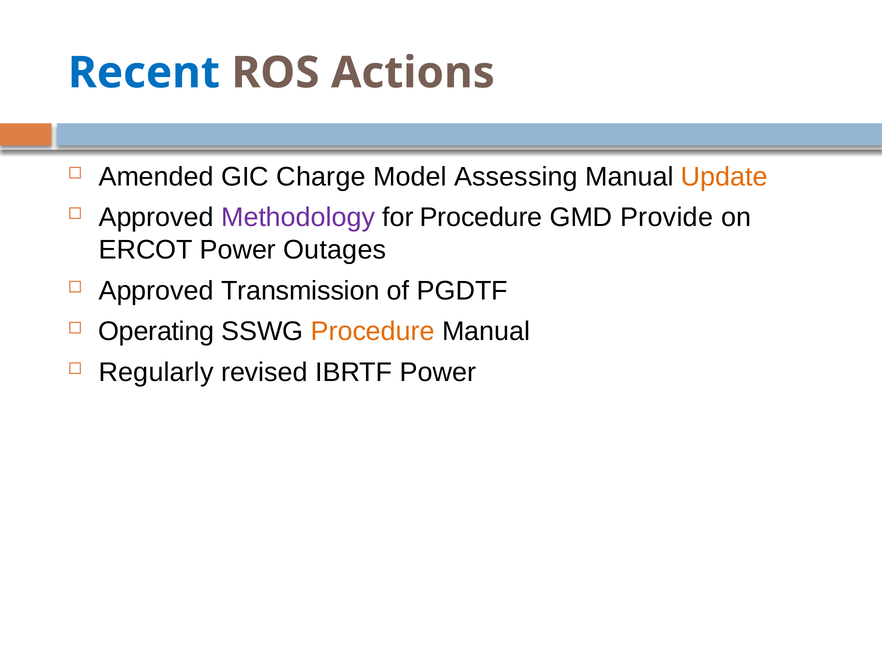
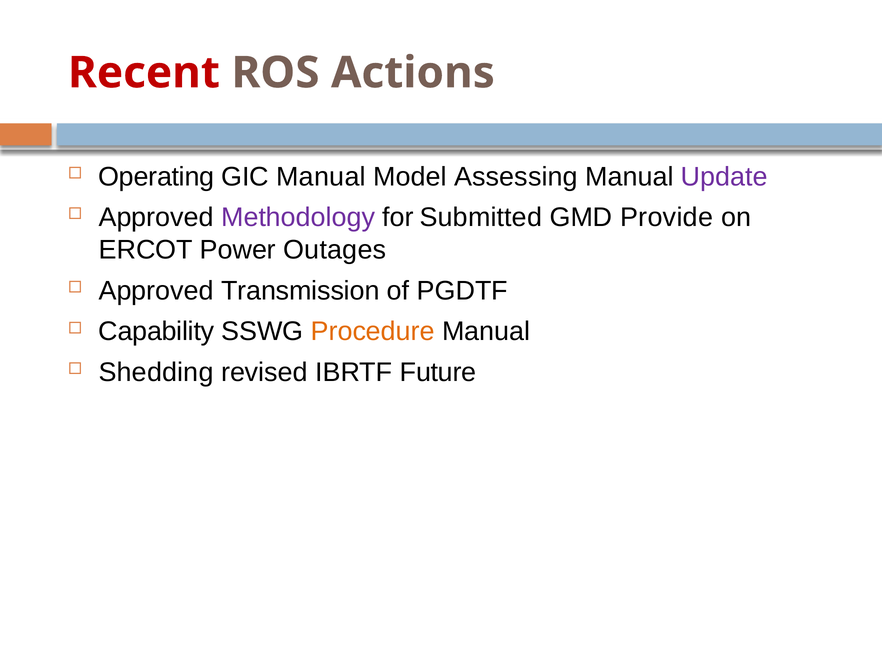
Recent colour: blue -> red
Amended: Amended -> Operating
GIC Charge: Charge -> Manual
Update colour: orange -> purple
for Procedure: Procedure -> Submitted
Operating: Operating -> Capability
Regularly: Regularly -> Shedding
IBRTF Power: Power -> Future
